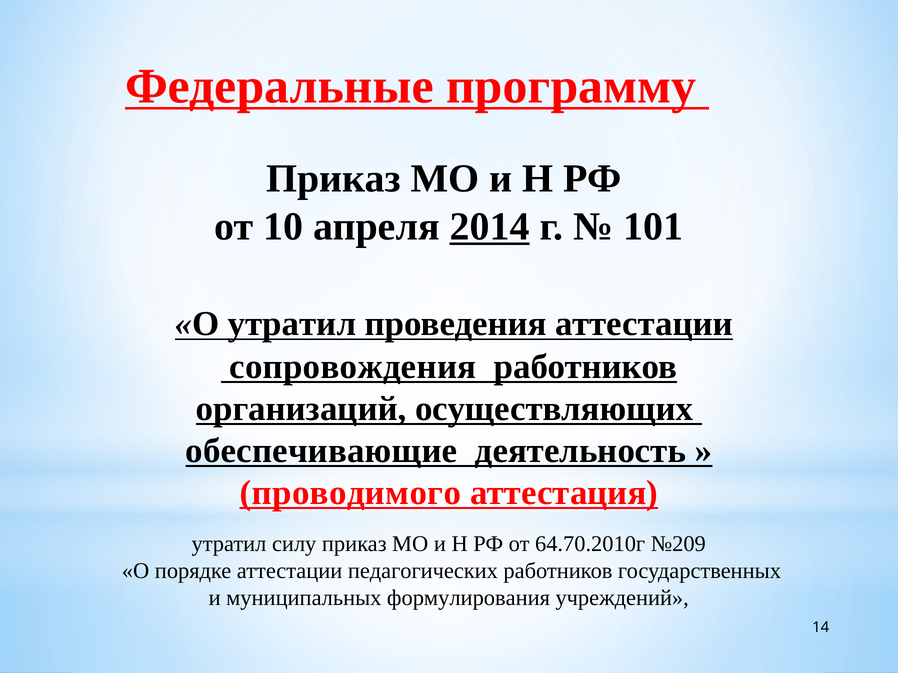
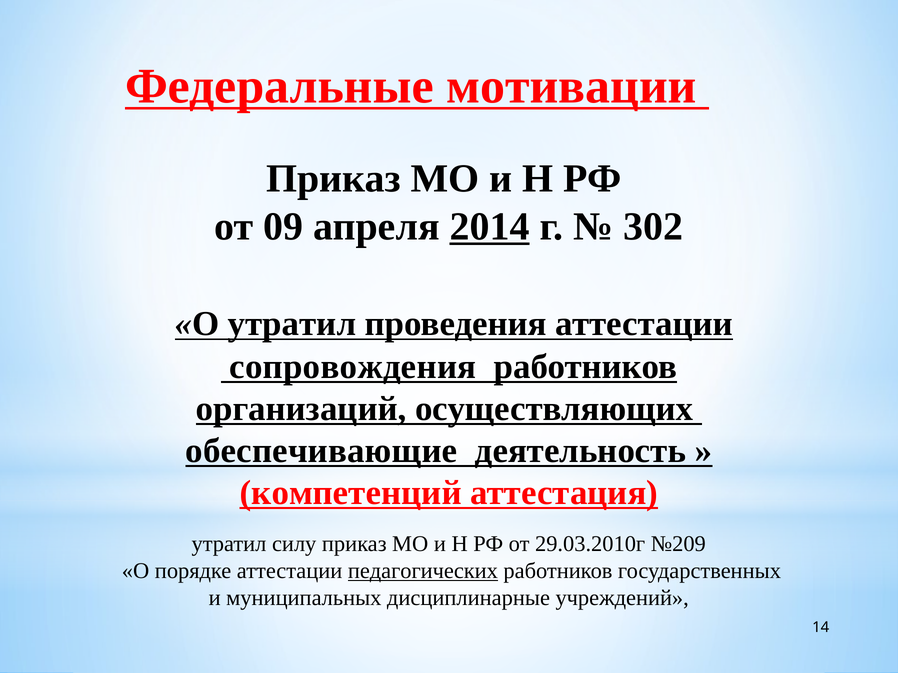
программу: программу -> мотивации
10: 10 -> 09
101: 101 -> 302
проводимого: проводимого -> компетенций
64.70.2010г: 64.70.2010г -> 29.03.2010г
педагогических underline: none -> present
формулирования: формулирования -> дисциплинарные
